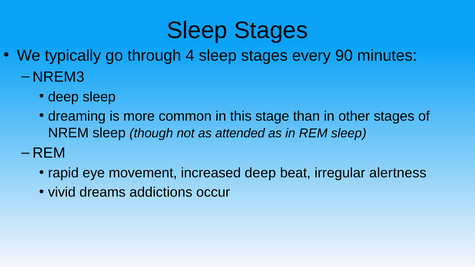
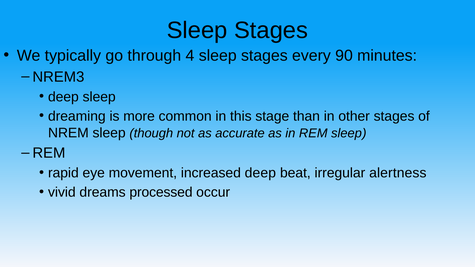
attended: attended -> accurate
addictions: addictions -> processed
